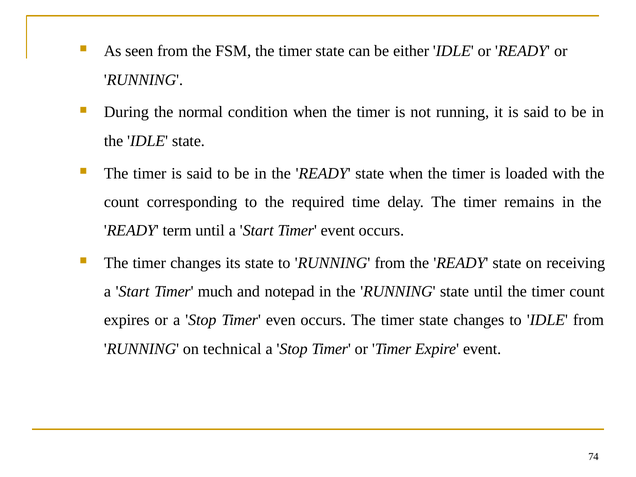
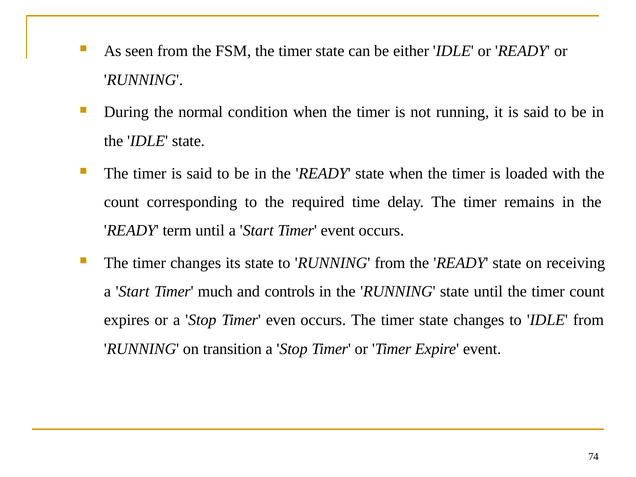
notepad: notepad -> controls
technical: technical -> transition
